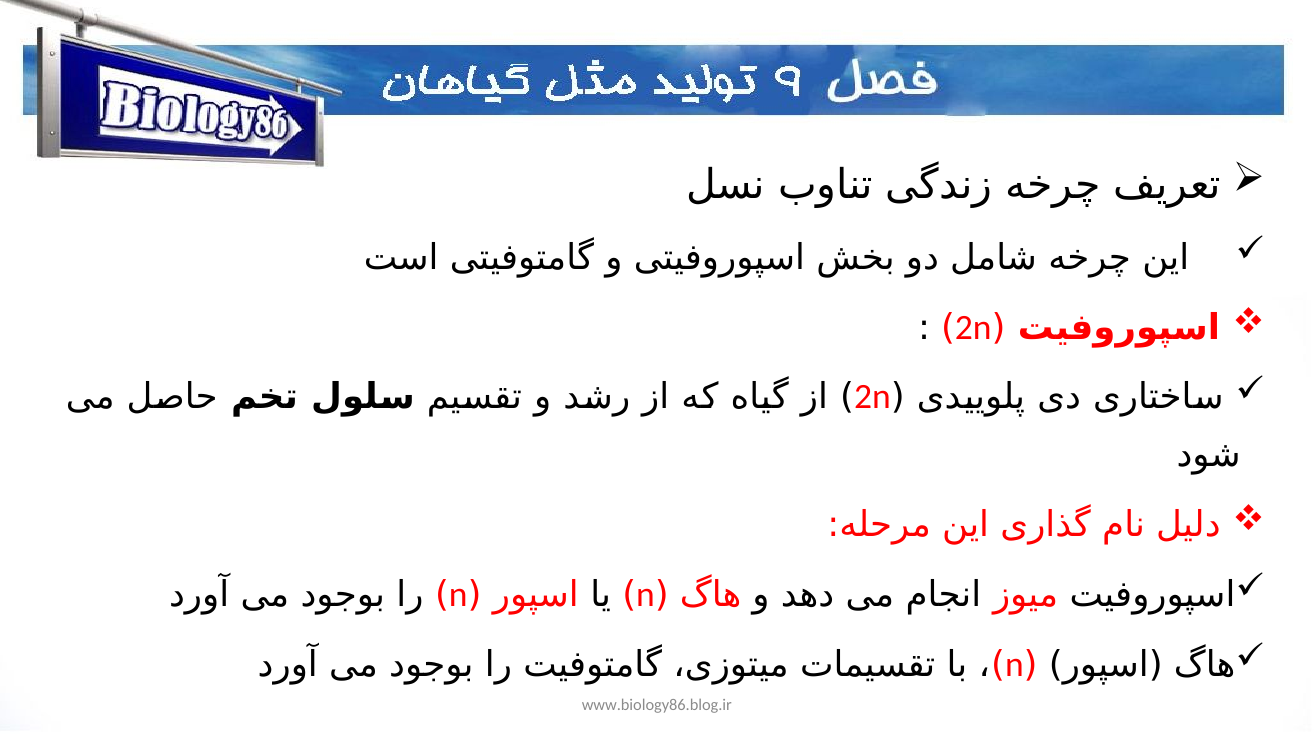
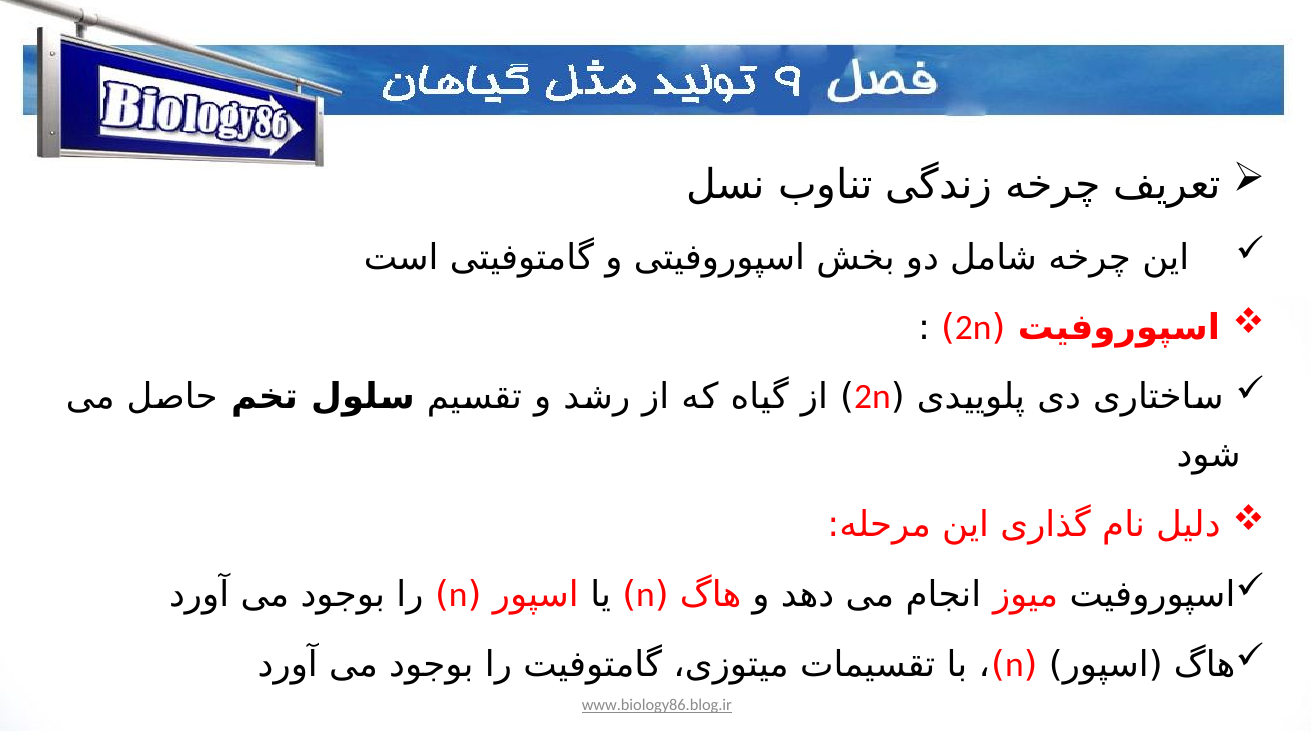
www.biology86.blog.ir underline: none -> present
